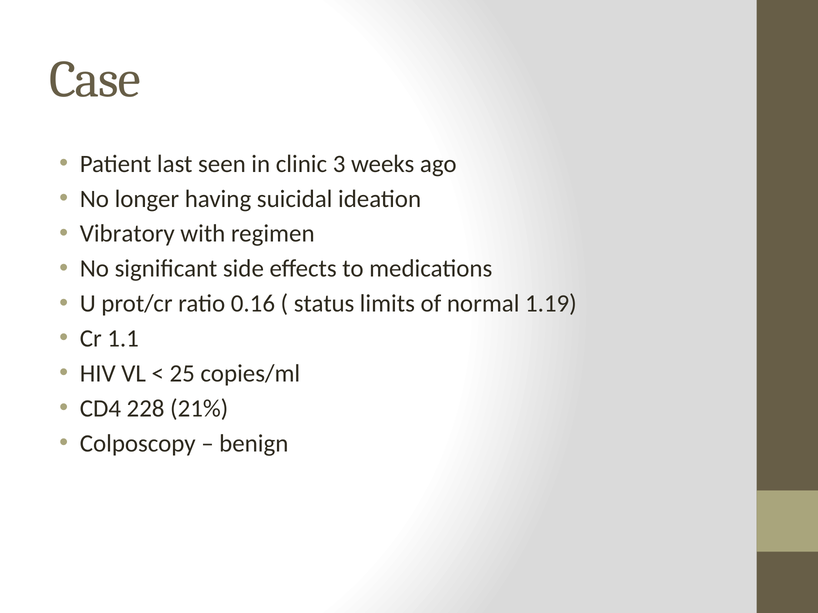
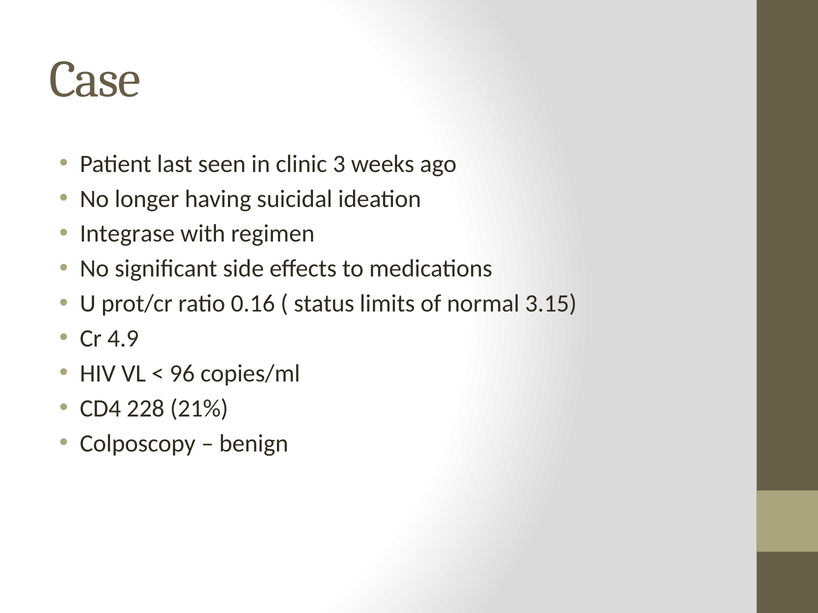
Vibratory: Vibratory -> Integrase
1.19: 1.19 -> 3.15
1.1: 1.1 -> 4.9
25: 25 -> 96
